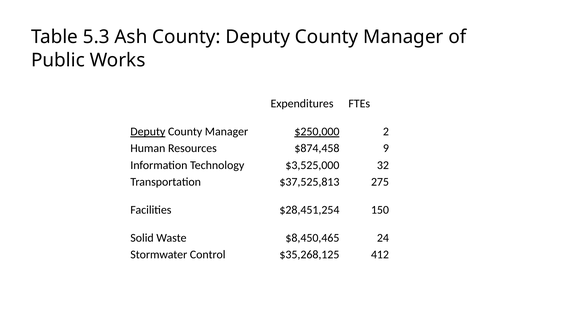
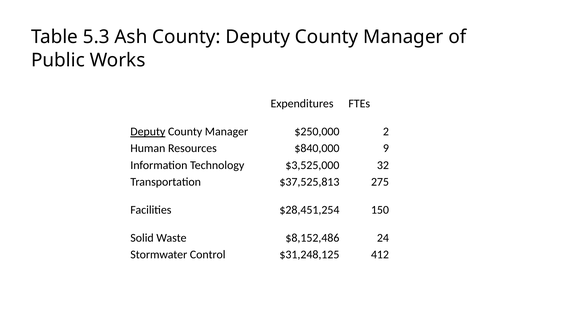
$250,000 underline: present -> none
$874,458: $874,458 -> $840,000
$8,450,465: $8,450,465 -> $8,152,486
$35,268,125: $35,268,125 -> $31,248,125
